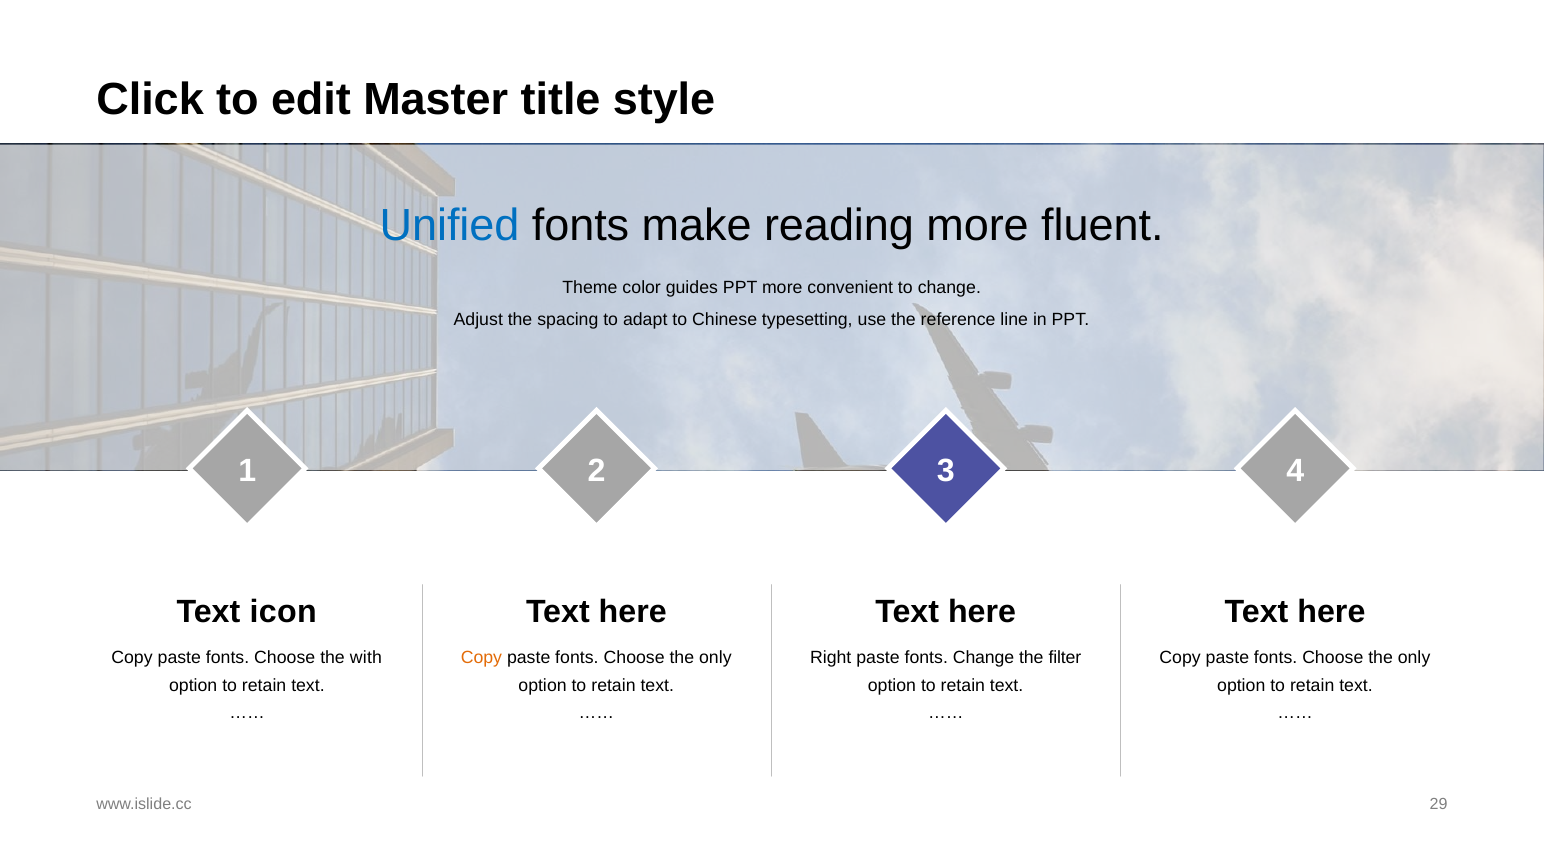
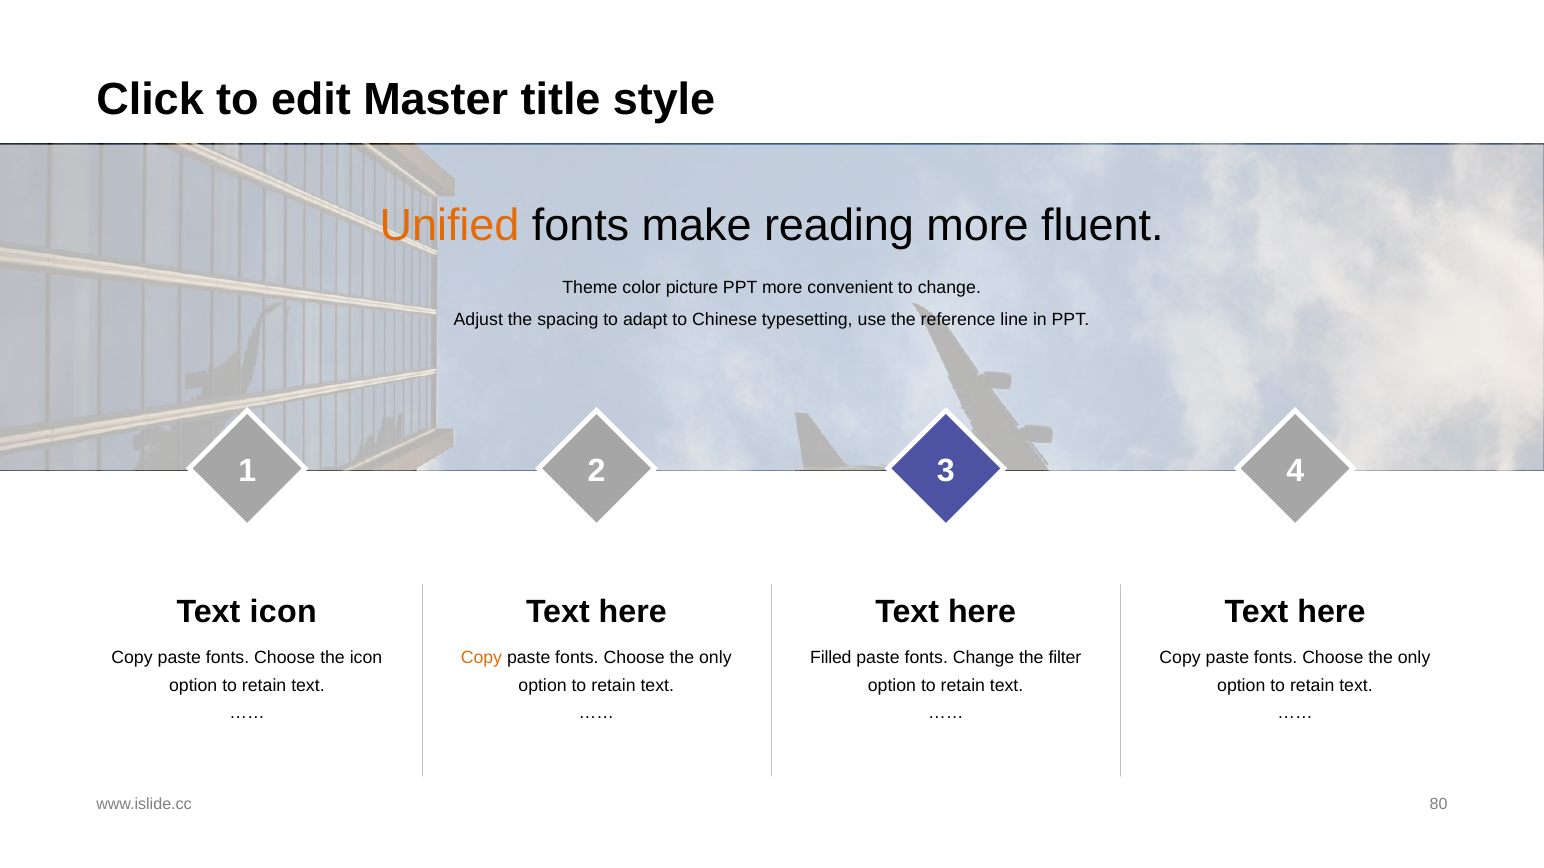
Unified colour: blue -> orange
guides: guides -> picture
the with: with -> icon
Right: Right -> Filled
29: 29 -> 80
